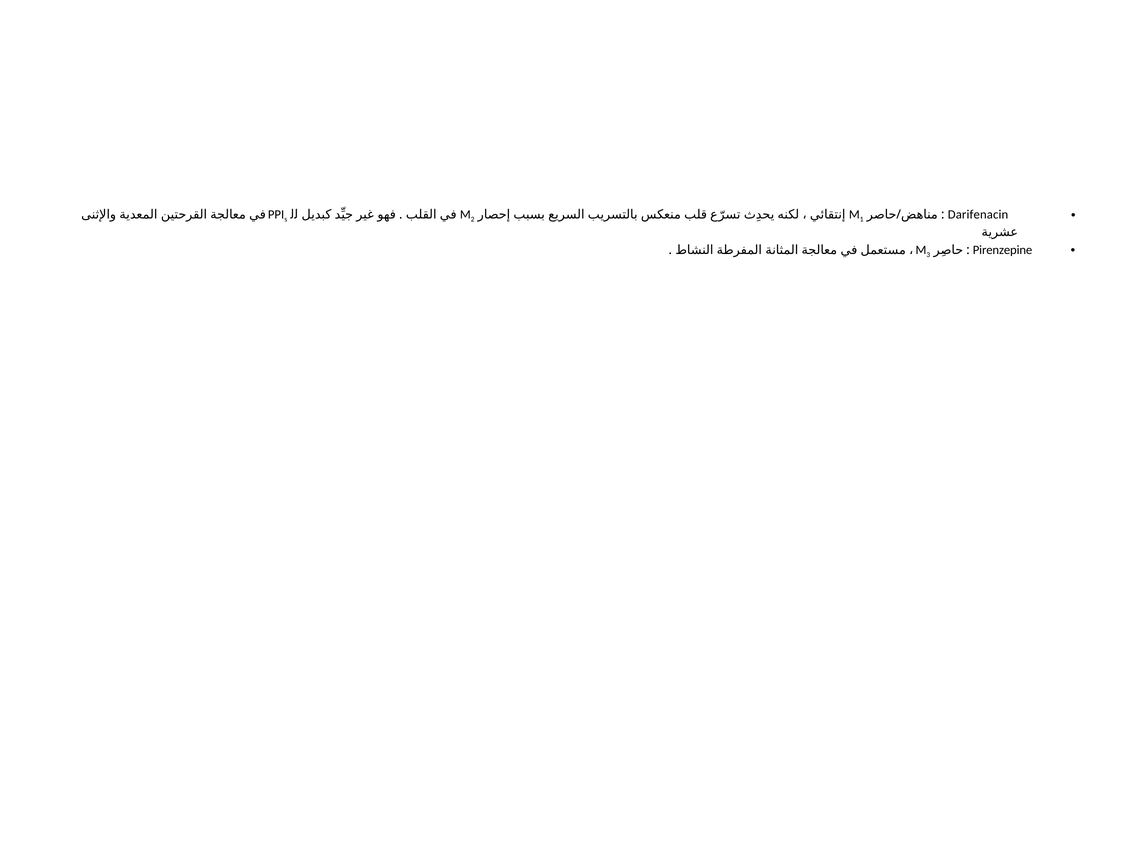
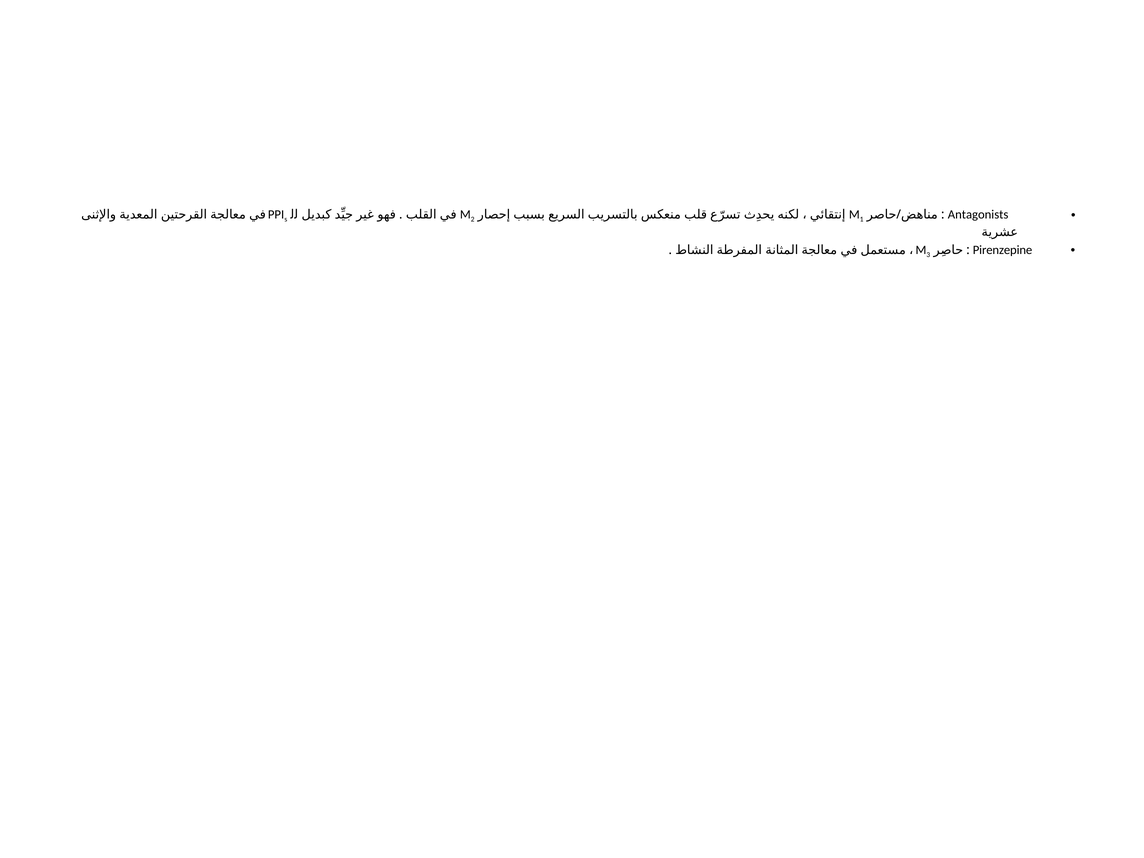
Darifenacin: Darifenacin -> Antagonists
